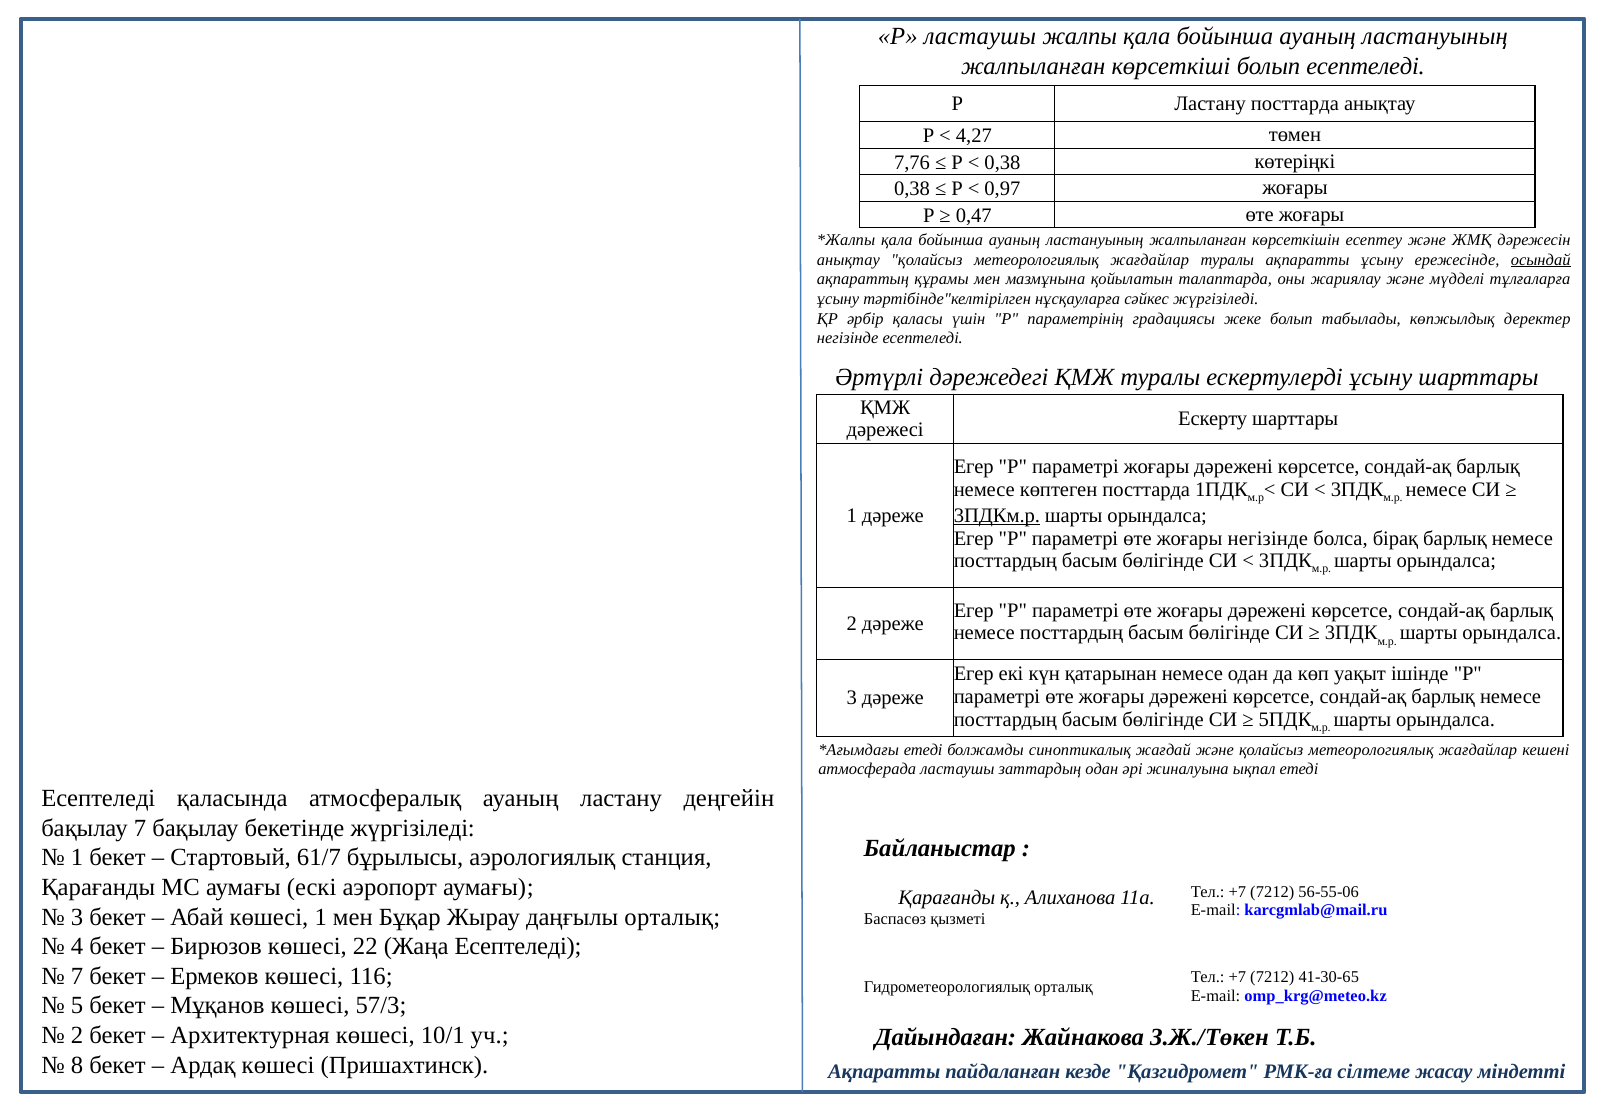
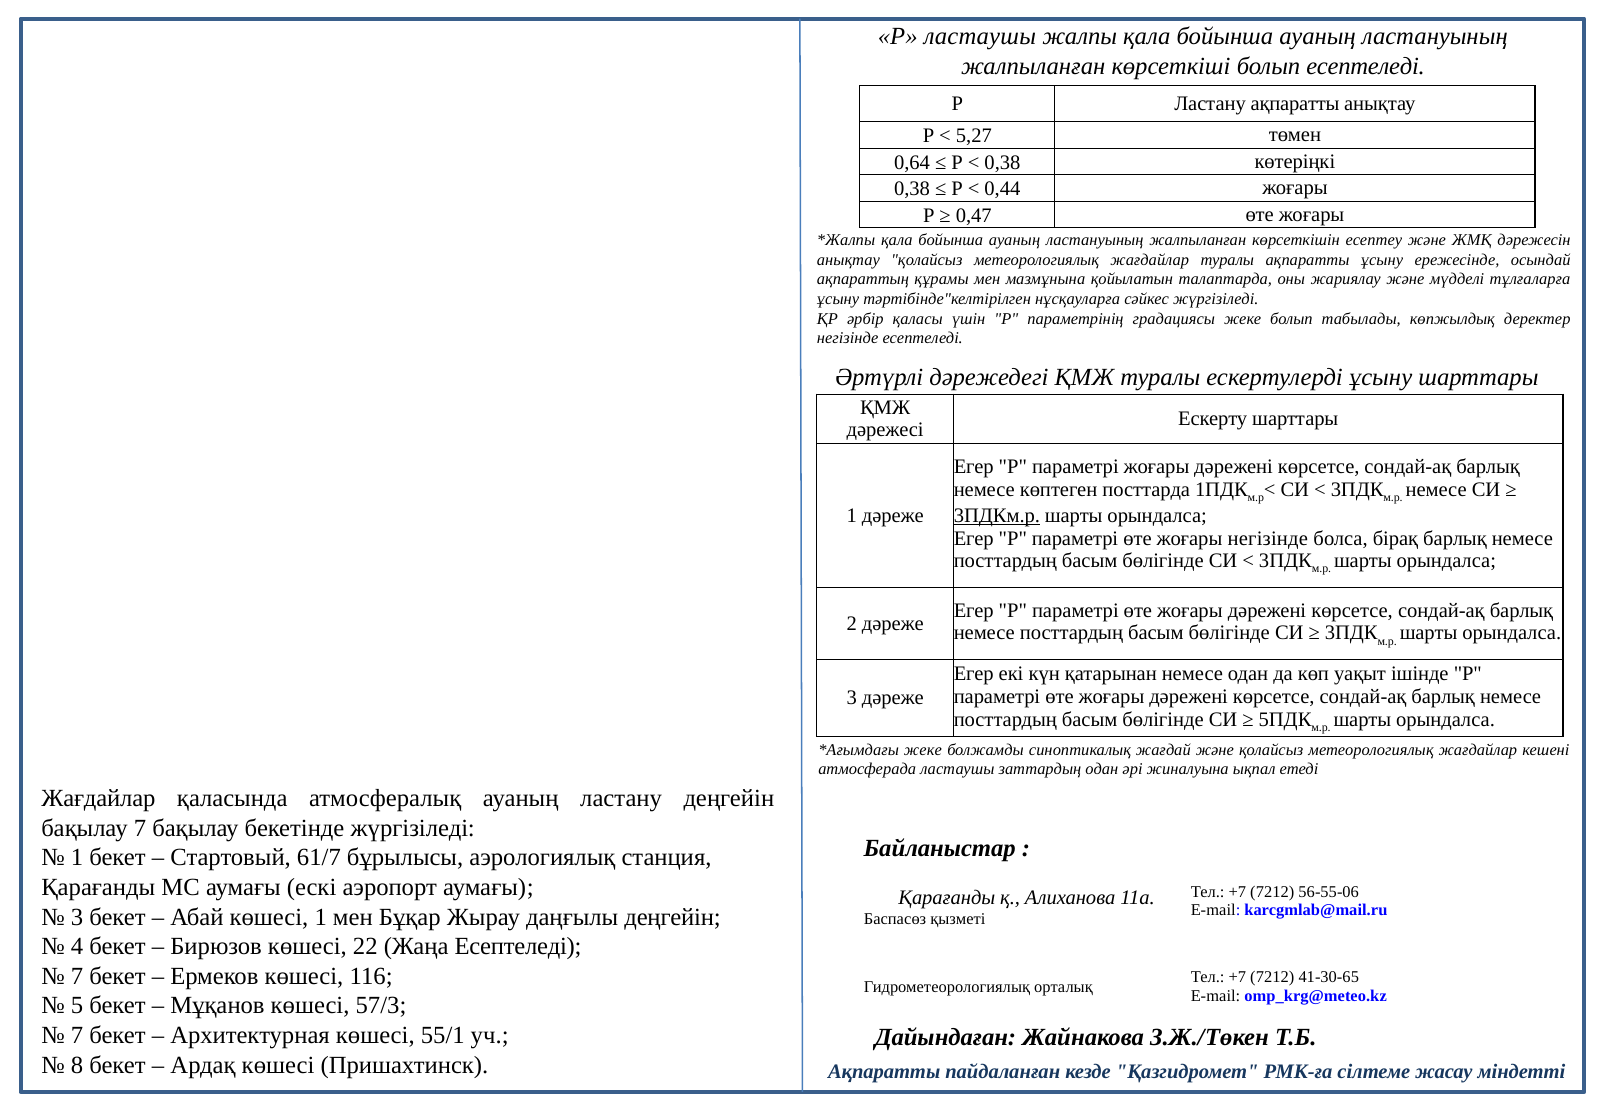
Ластану посттарда: посттарда -> ақпаратты
4,27: 4,27 -> 5,27
7,76: 7,76 -> 0,64
0,97: 0,97 -> 0,44
осындай underline: present -> none
етеді at (923, 750): етеді -> жеке
Есептеледі at (98, 798): Есептеледі -> Жағдайлар
даңғылы орталық: орталық -> деңгейін
2 at (77, 1036): 2 -> 7
10/1: 10/1 -> 55/1
